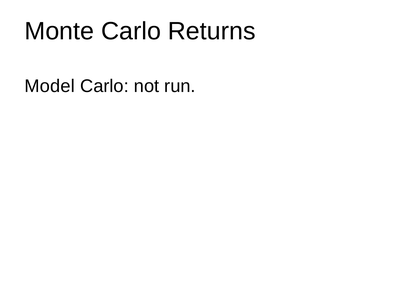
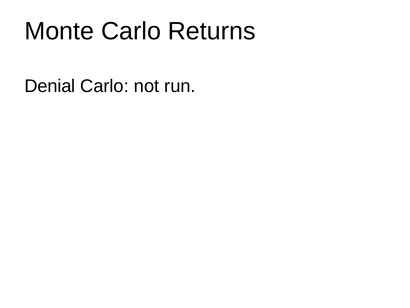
Model: Model -> Denial
